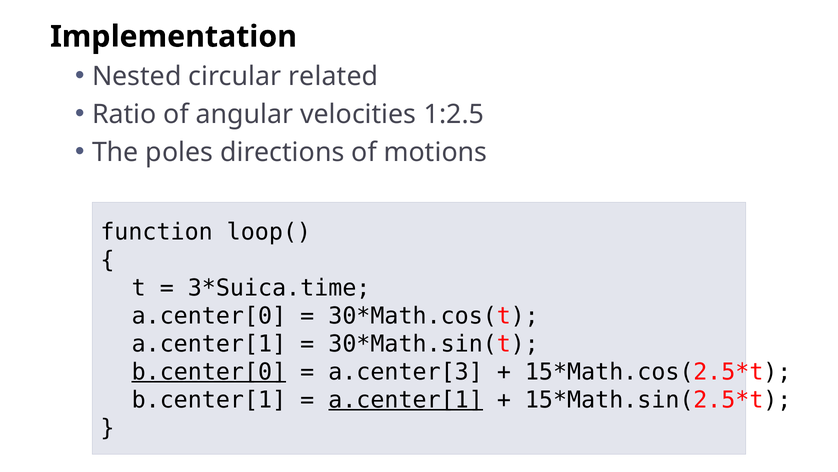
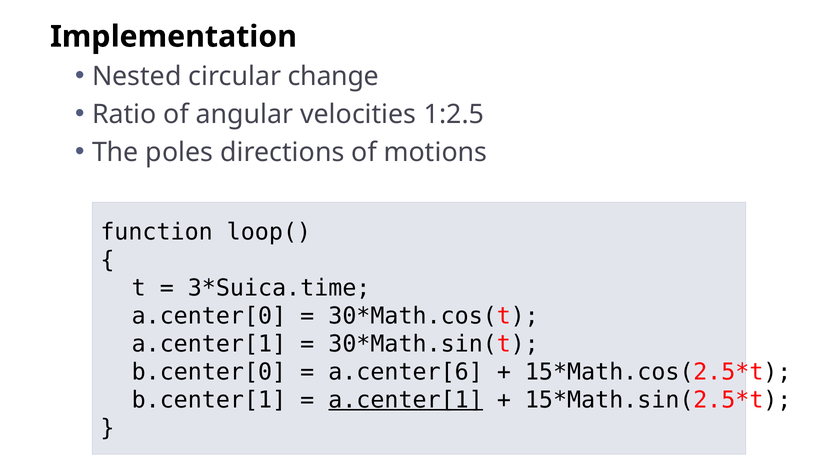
related: related -> change
b.center[0 underline: present -> none
a.center[3: a.center[3 -> a.center[6
